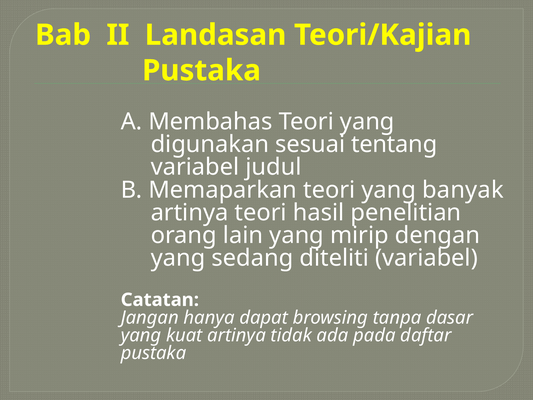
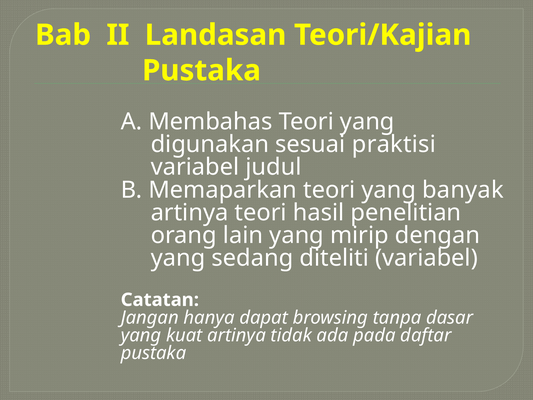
tentang: tentang -> praktisi
